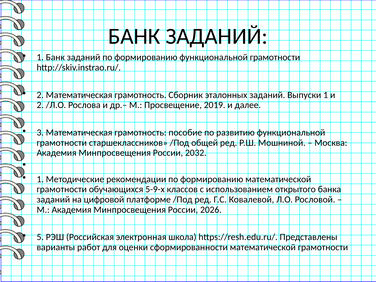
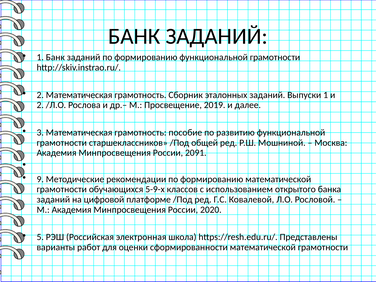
2032: 2032 -> 2091
1 at (40, 179): 1 -> 9
2026: 2026 -> 2020
